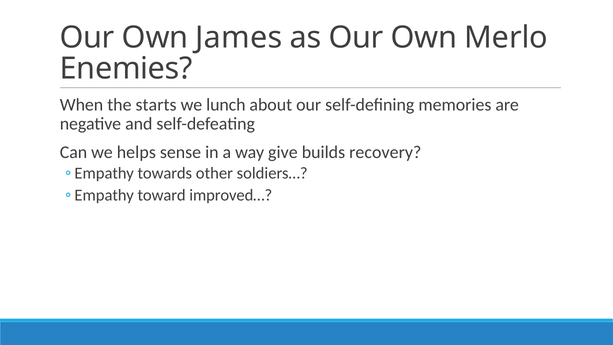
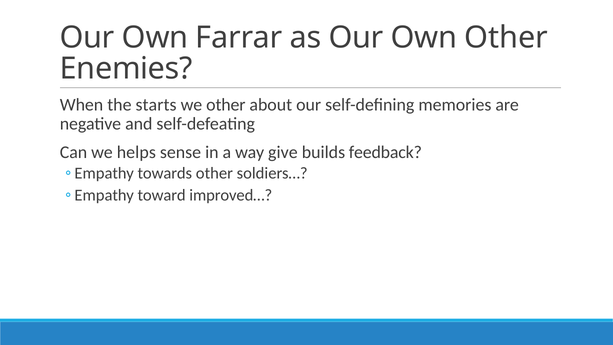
James: James -> Farrar
Own Merlo: Merlo -> Other
we lunch: lunch -> other
recovery: recovery -> feedback
